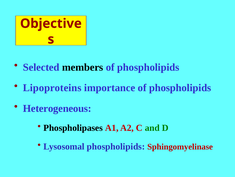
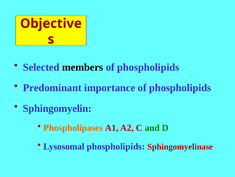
Lipoproteins: Lipoproteins -> Predominant
Heterogeneous: Heterogeneous -> Sphingomyelin
Phospholipases colour: black -> orange
